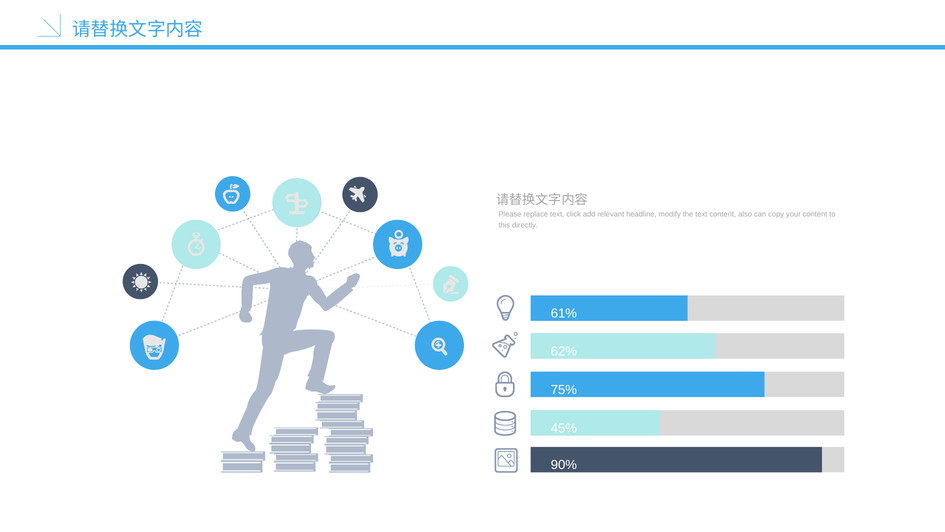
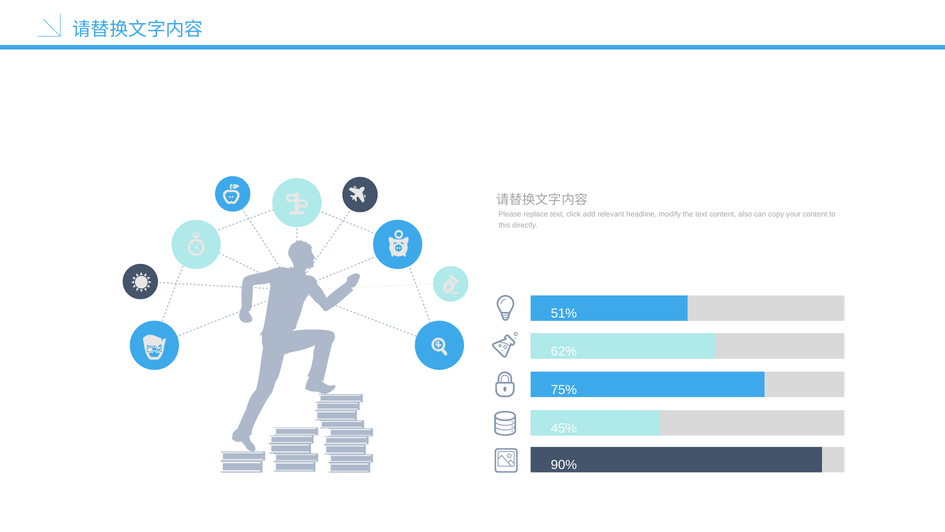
61%: 61% -> 51%
